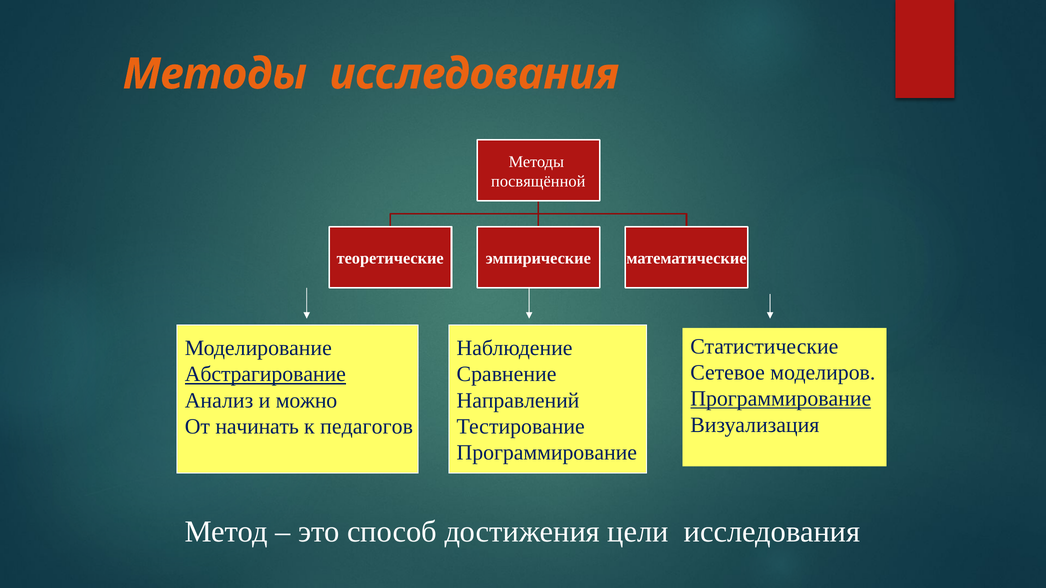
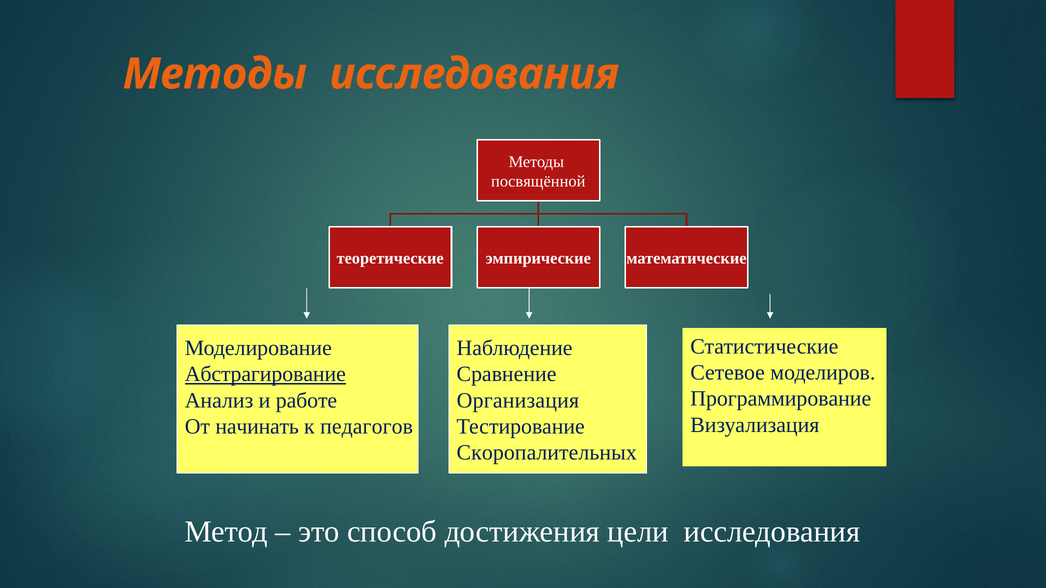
Программирование at (781, 399) underline: present -> none
можно: можно -> работе
Направлений: Направлений -> Организация
Программирование at (547, 453): Программирование -> Скоропалительных
